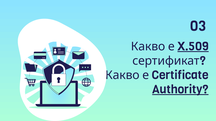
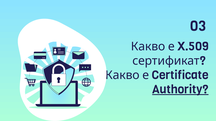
X.509 underline: present -> none
